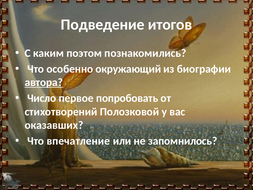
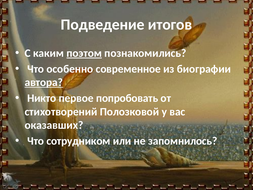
поэтом underline: none -> present
окружающий: окружающий -> современное
Число: Число -> Никто
впечатление: впечатление -> сотрудником
